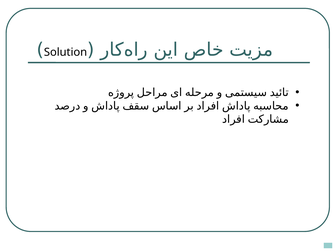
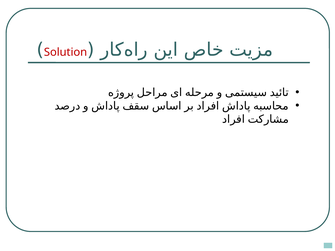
Solution colour: black -> red
